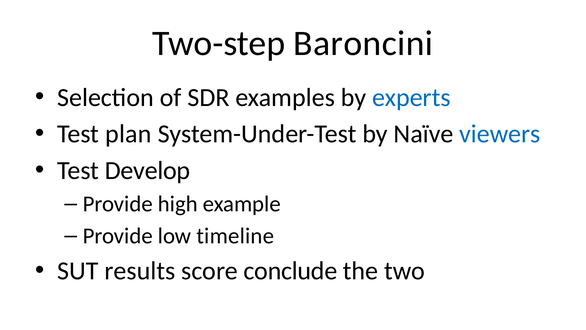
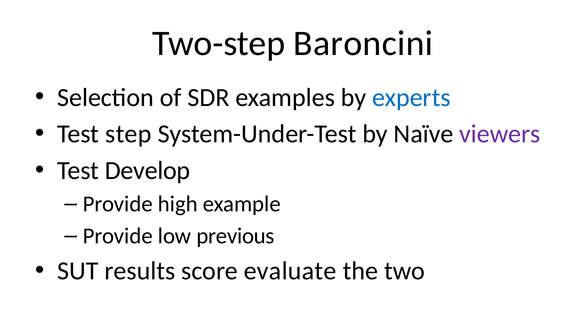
plan: plan -> step
viewers colour: blue -> purple
timeline: timeline -> previous
conclude: conclude -> evaluate
